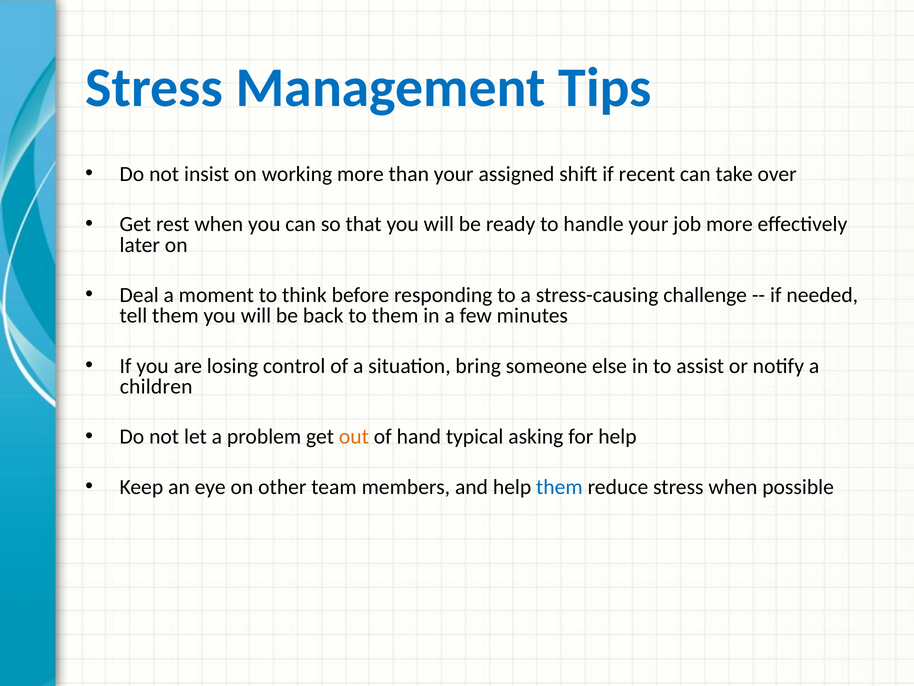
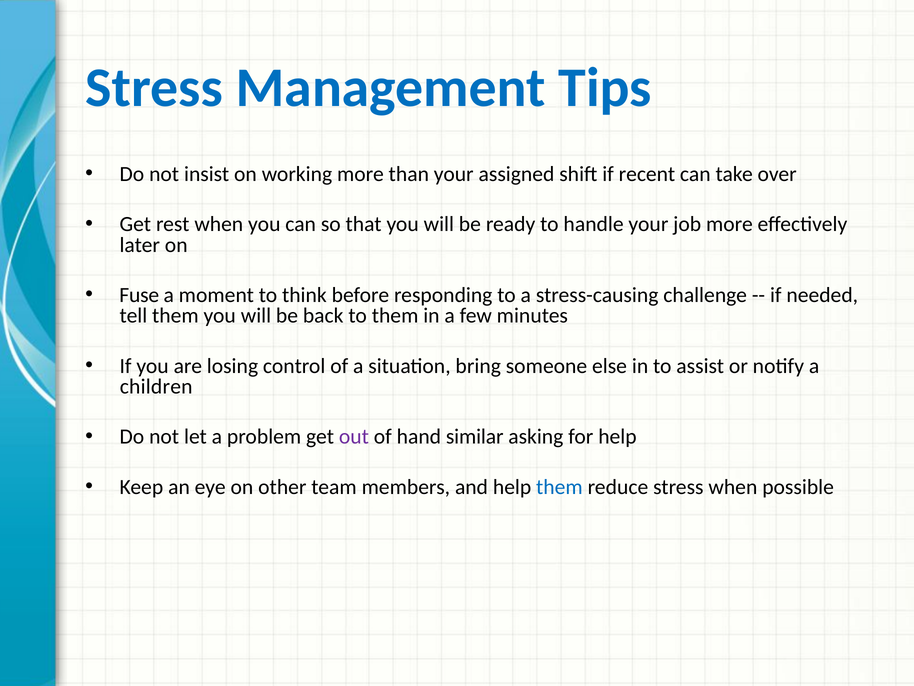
Deal: Deal -> Fuse
out colour: orange -> purple
typical: typical -> similar
